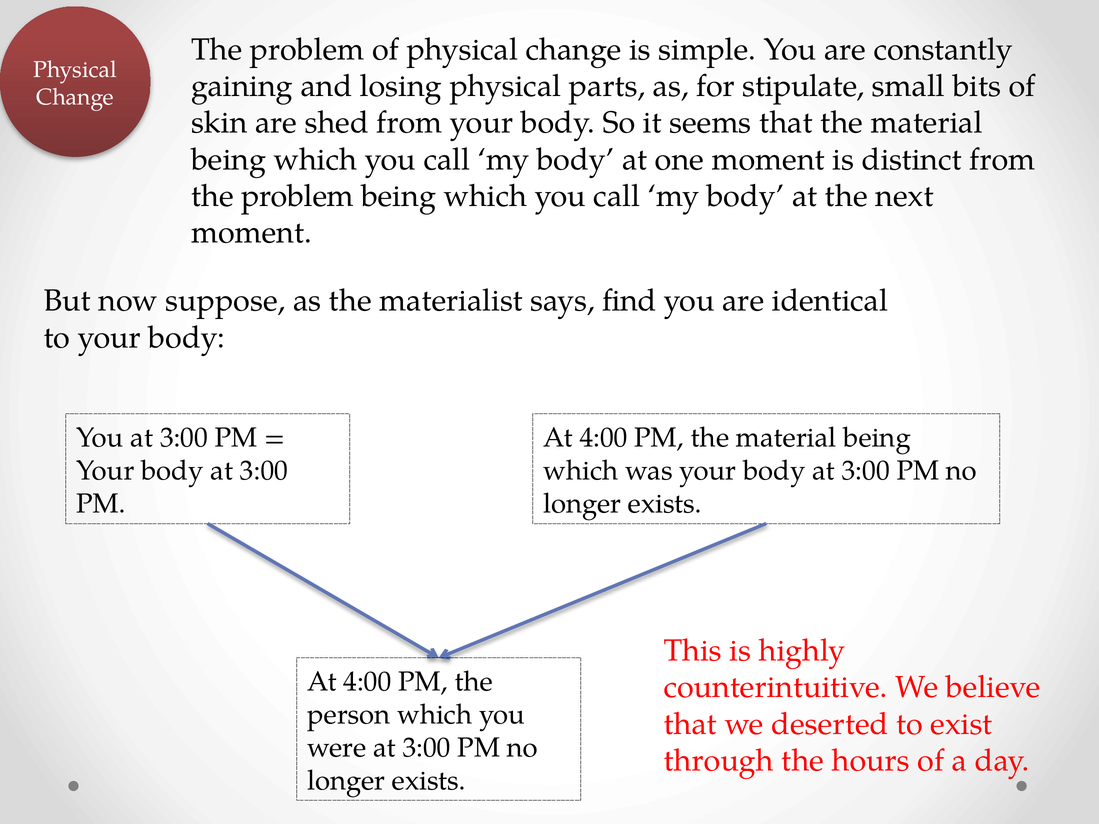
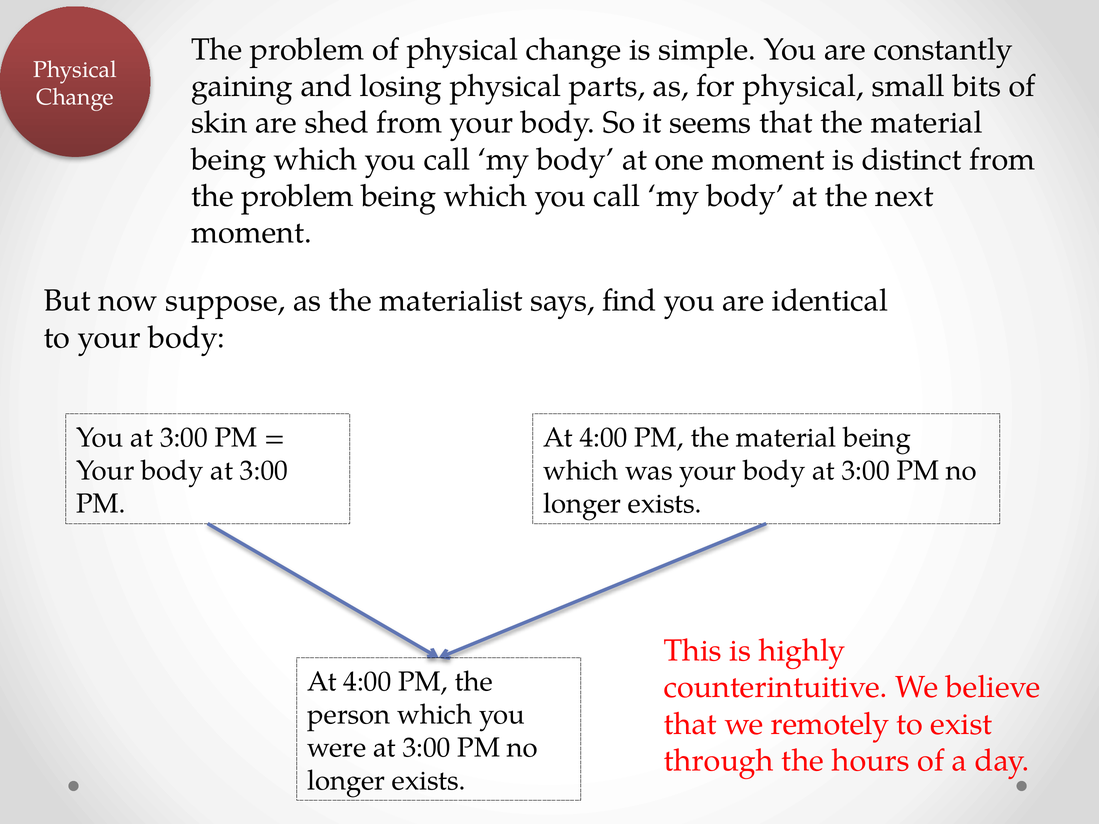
for stipulate: stipulate -> physical
deserted: deserted -> remotely
